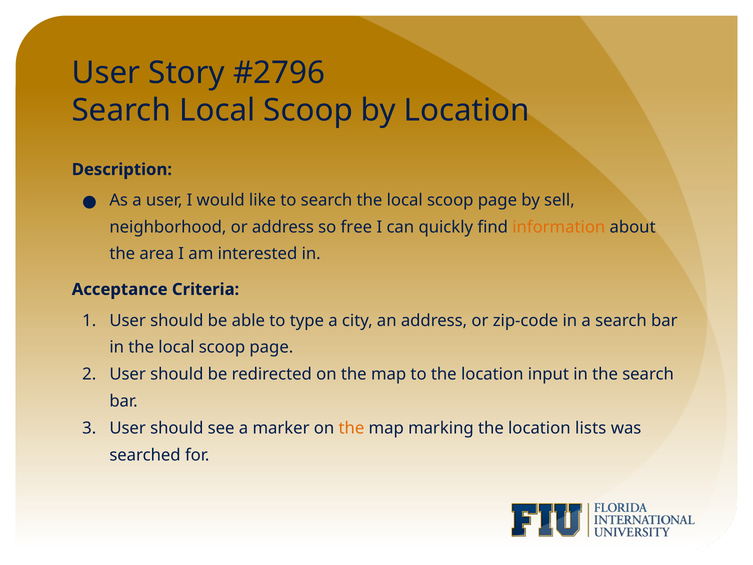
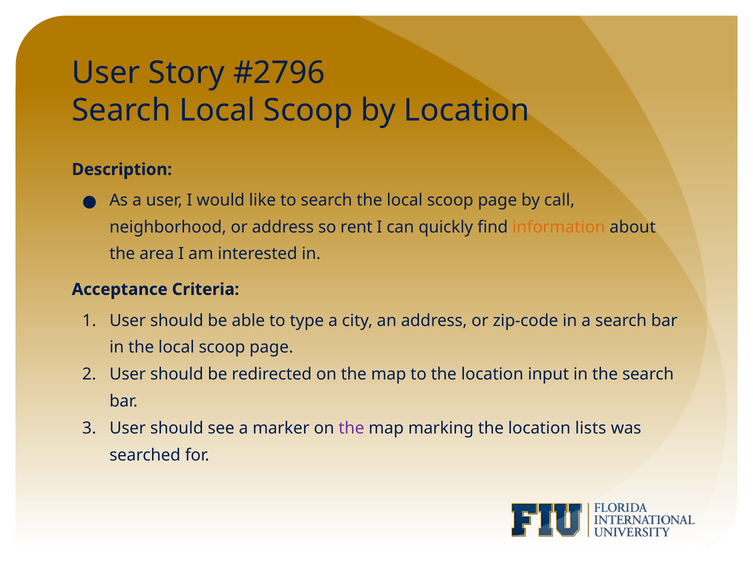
sell: sell -> call
free: free -> rent
the at (351, 428) colour: orange -> purple
